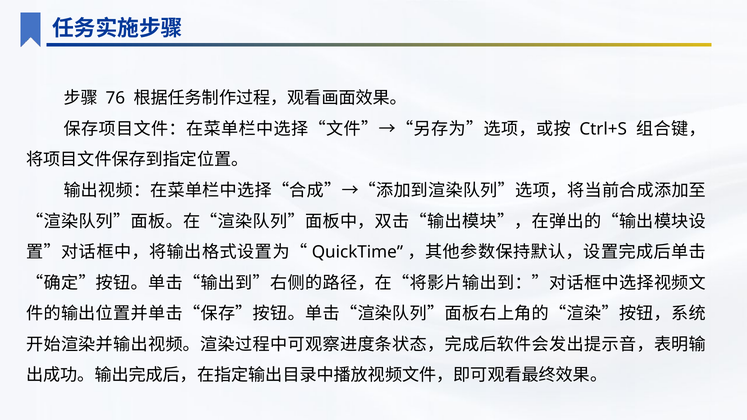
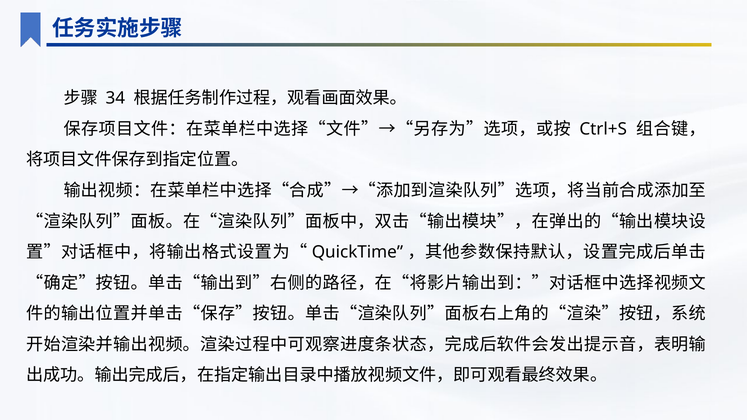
76: 76 -> 34
